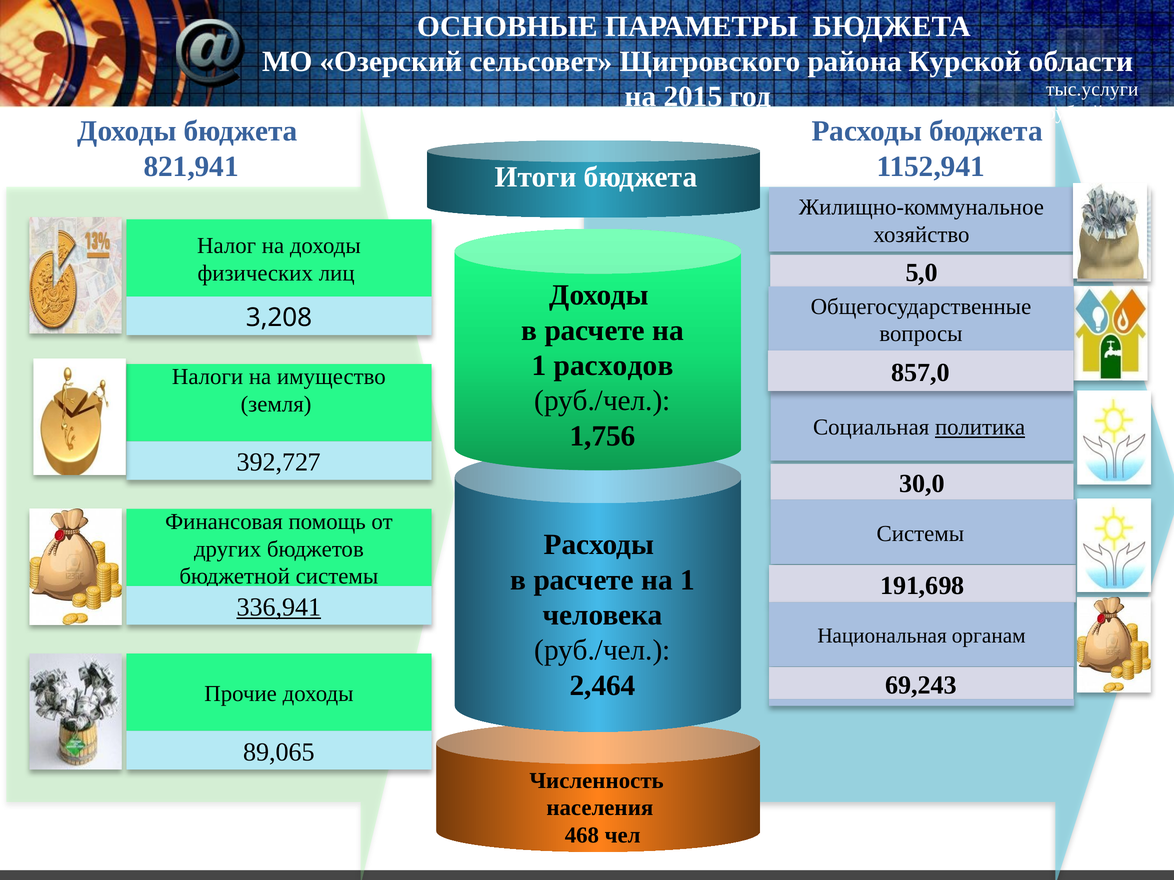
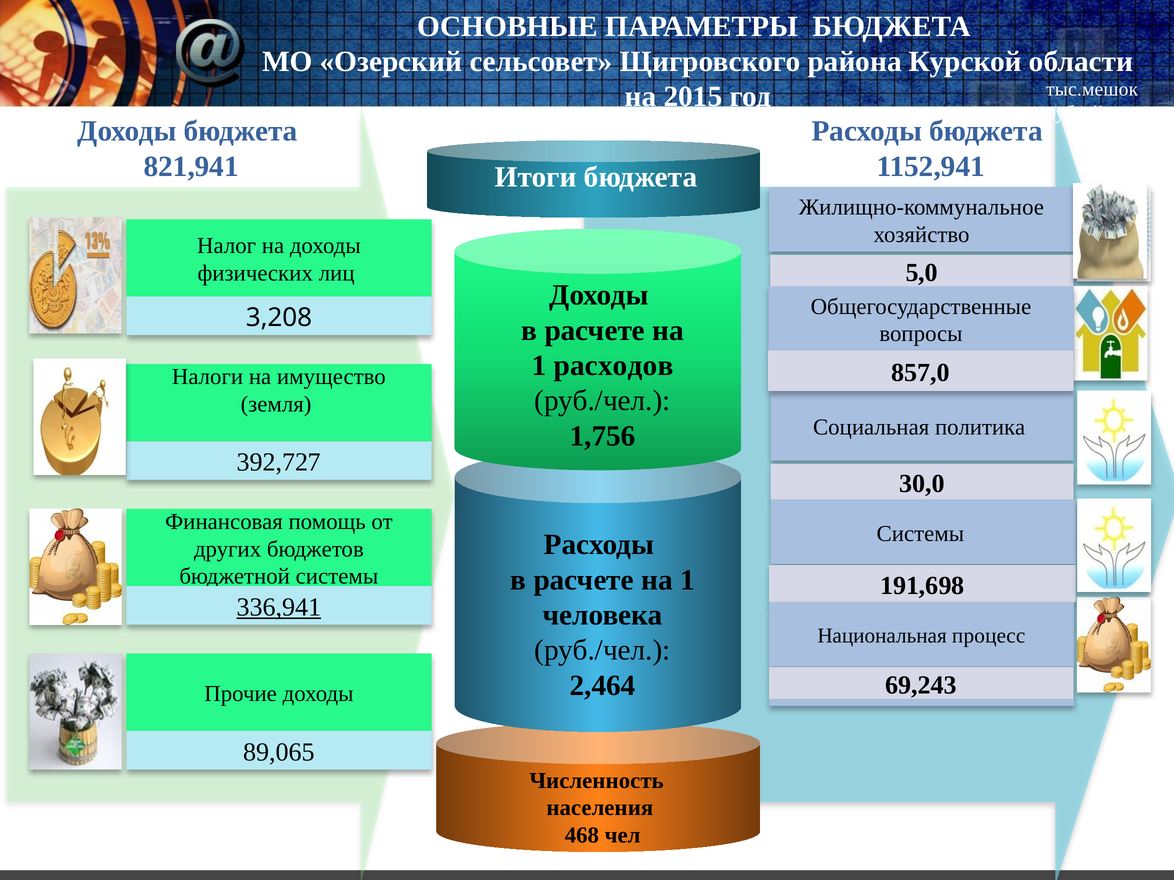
тыс.услуги: тыс.услуги -> тыс.мешок
политика underline: present -> none
органам: органам -> процесс
